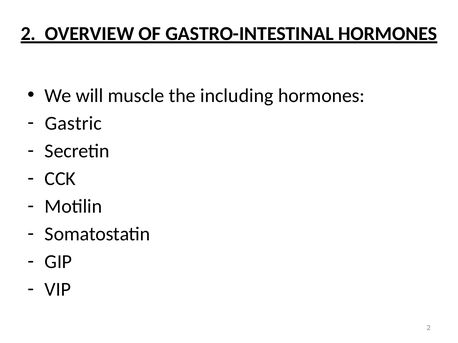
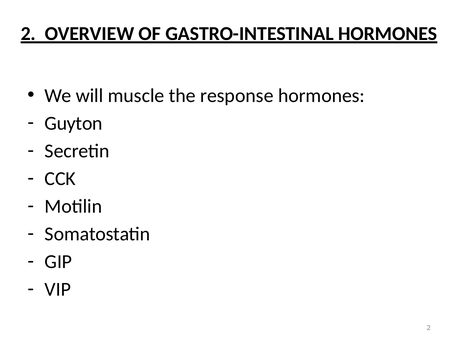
including: including -> response
Gastric: Gastric -> Guyton
